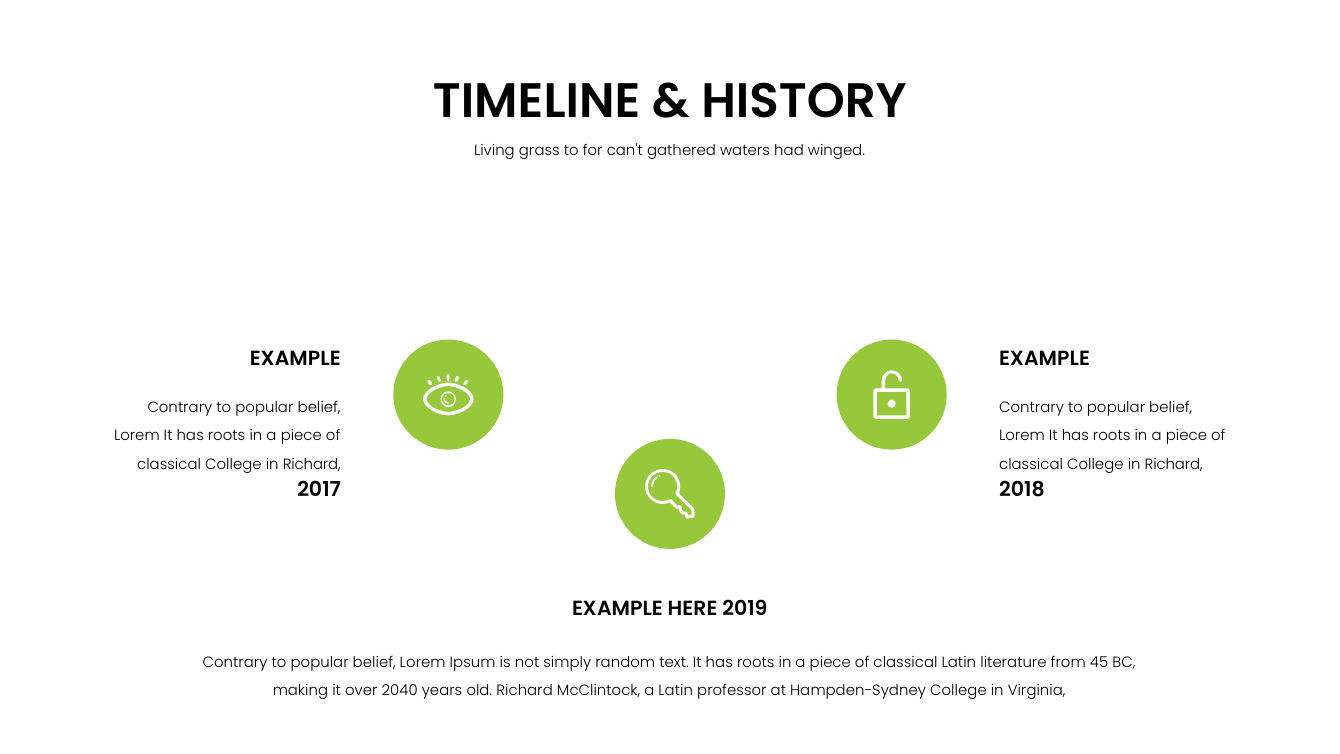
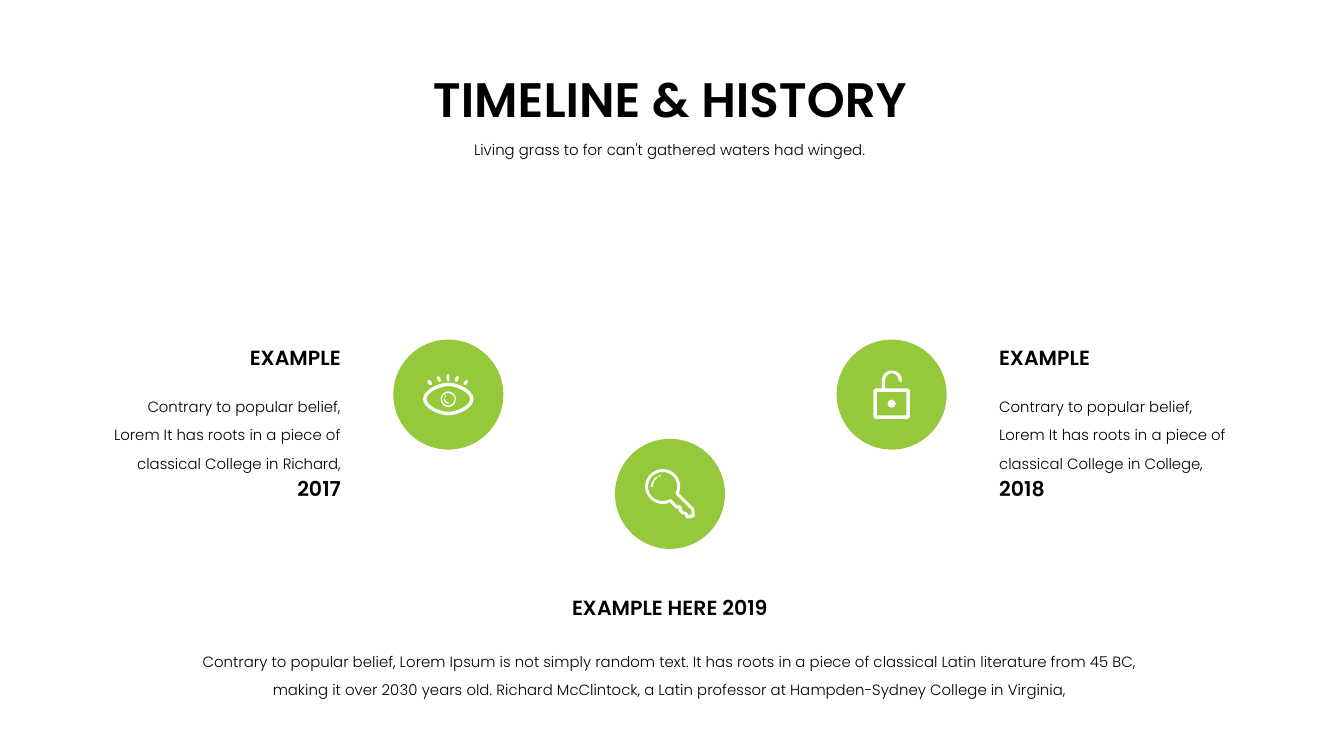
Richard at (1174, 464): Richard -> College
2040: 2040 -> 2030
